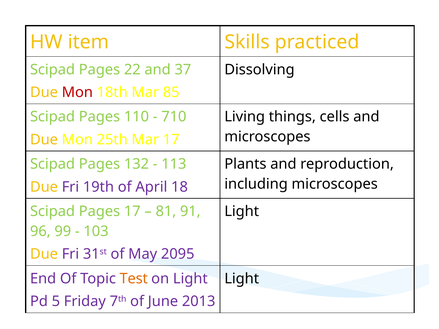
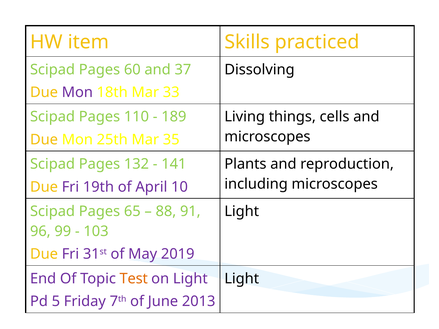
22: 22 -> 60
Mon at (77, 93) colour: red -> purple
85: 85 -> 33
710: 710 -> 189
Mar 17: 17 -> 35
113: 113 -> 141
18: 18 -> 10
Pages 17: 17 -> 65
81: 81 -> 88
2095: 2095 -> 2019
